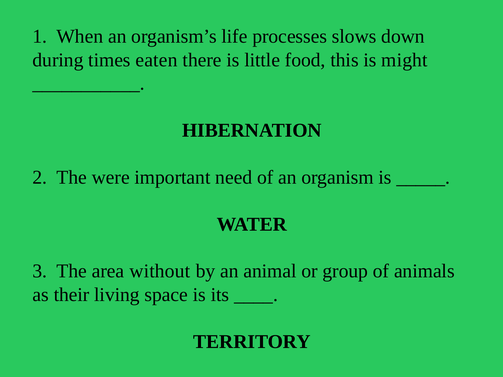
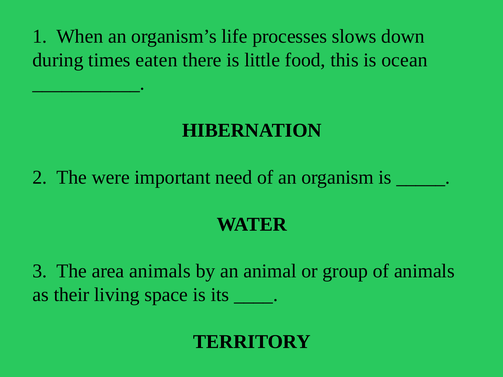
might: might -> ocean
area without: without -> animals
